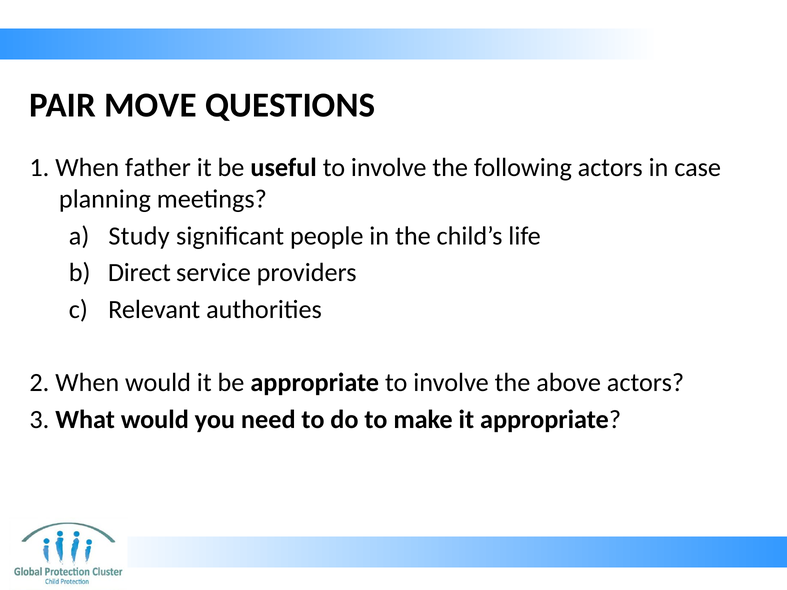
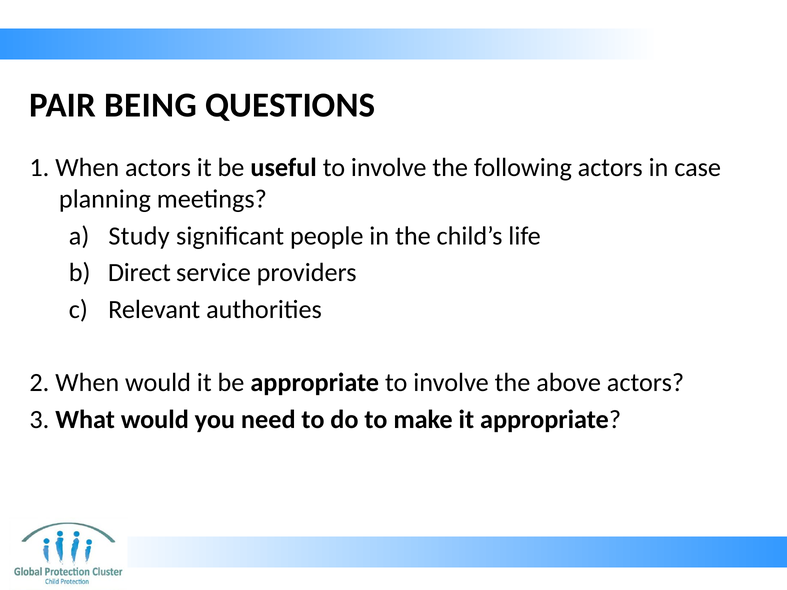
MOVE: MOVE -> BEING
When father: father -> actors
